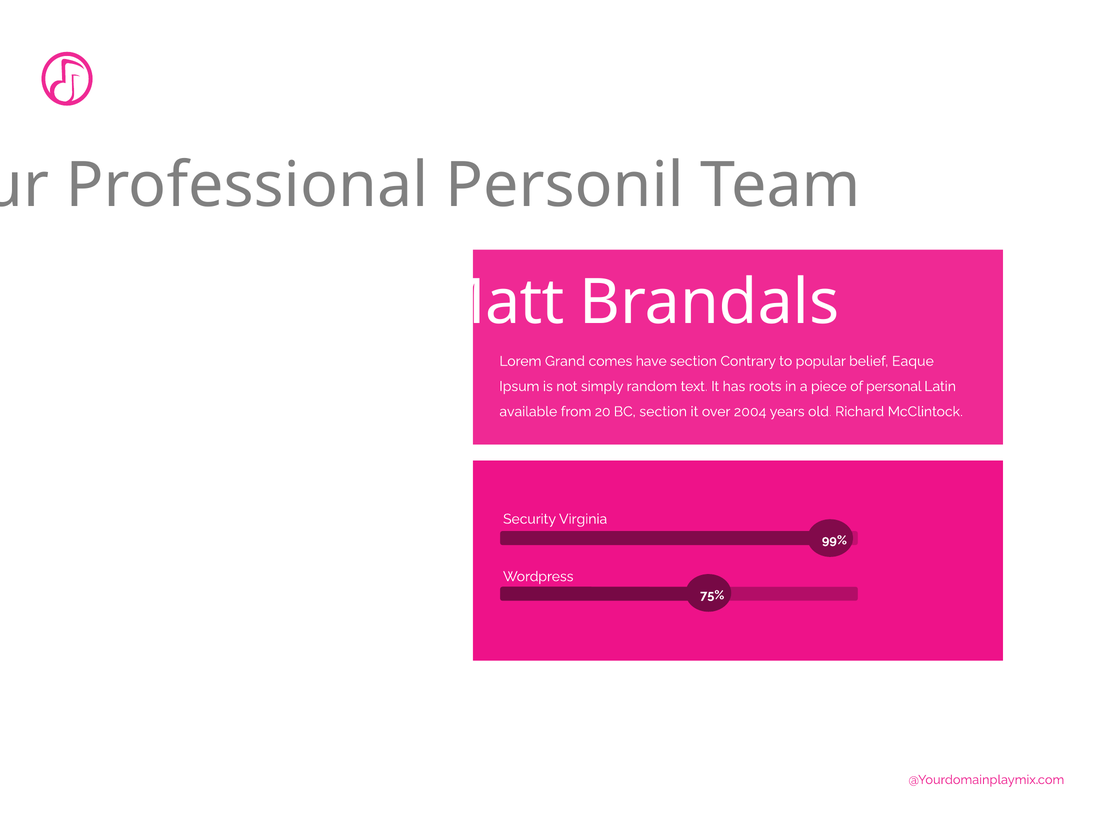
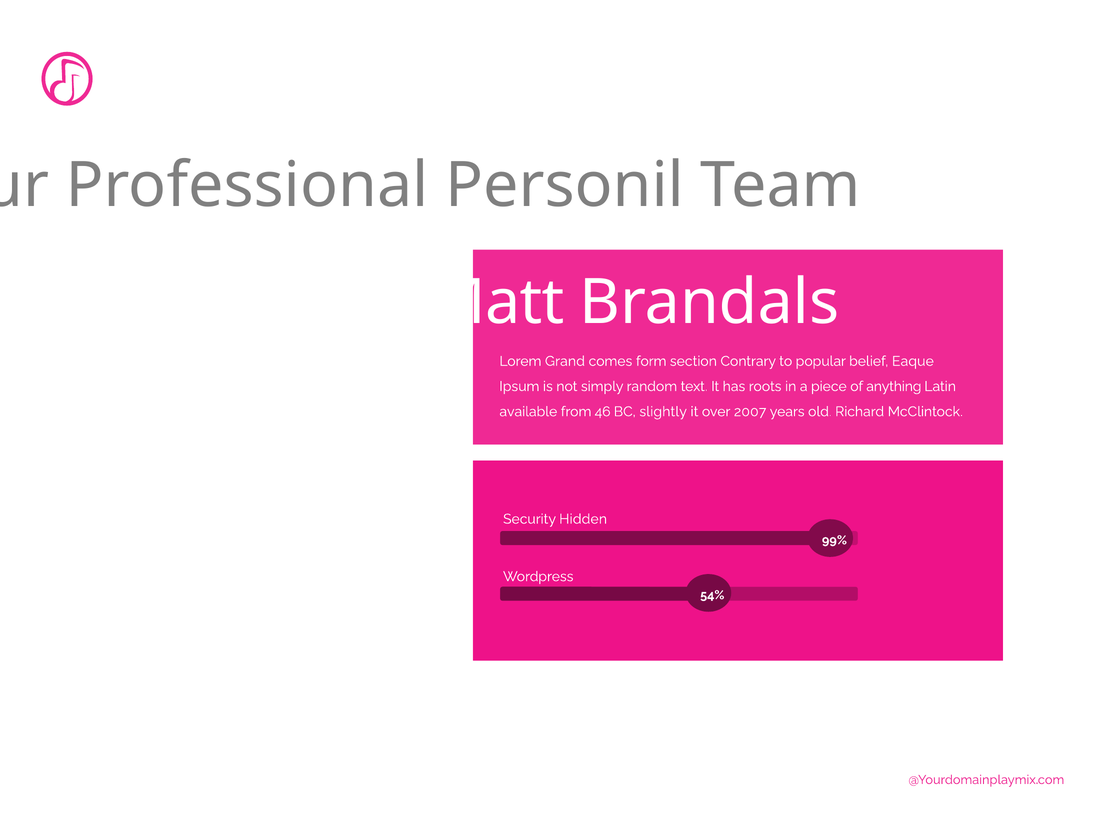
have: have -> form
personal: personal -> anything
20: 20 -> 46
BC section: section -> slightly
2004: 2004 -> 2007
Virginia: Virginia -> Hidden
75%: 75% -> 54%
